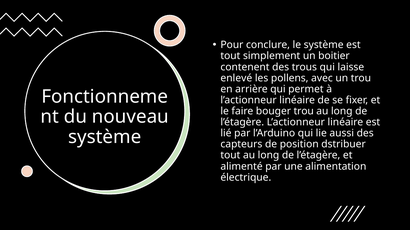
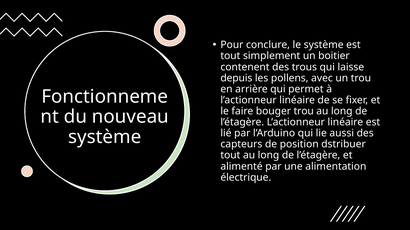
enlevé: enlevé -> depuis
